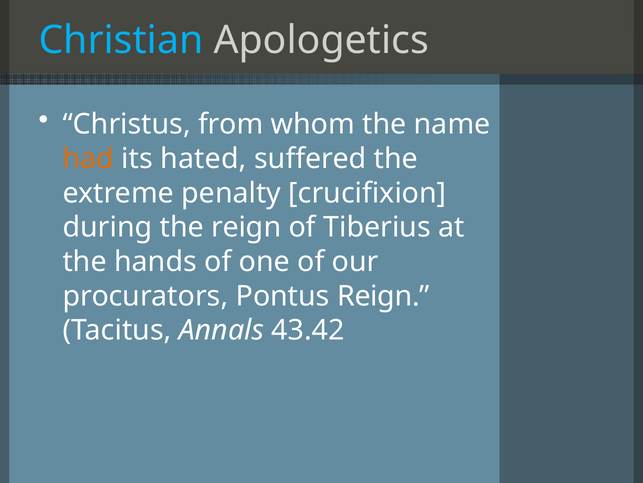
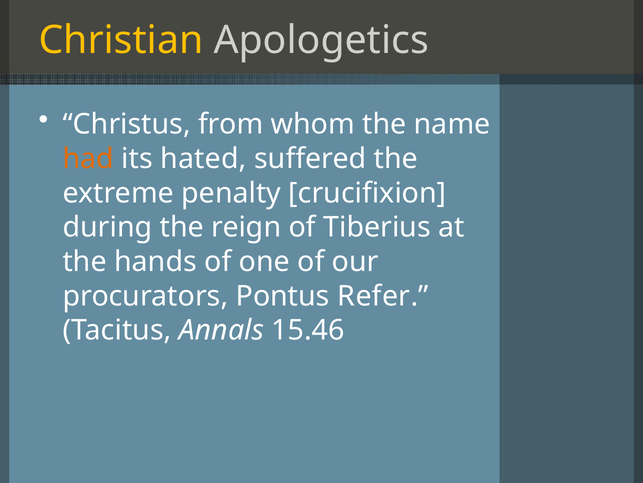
Christian colour: light blue -> yellow
Pontus Reign: Reign -> Refer
43.42: 43.42 -> 15.46
